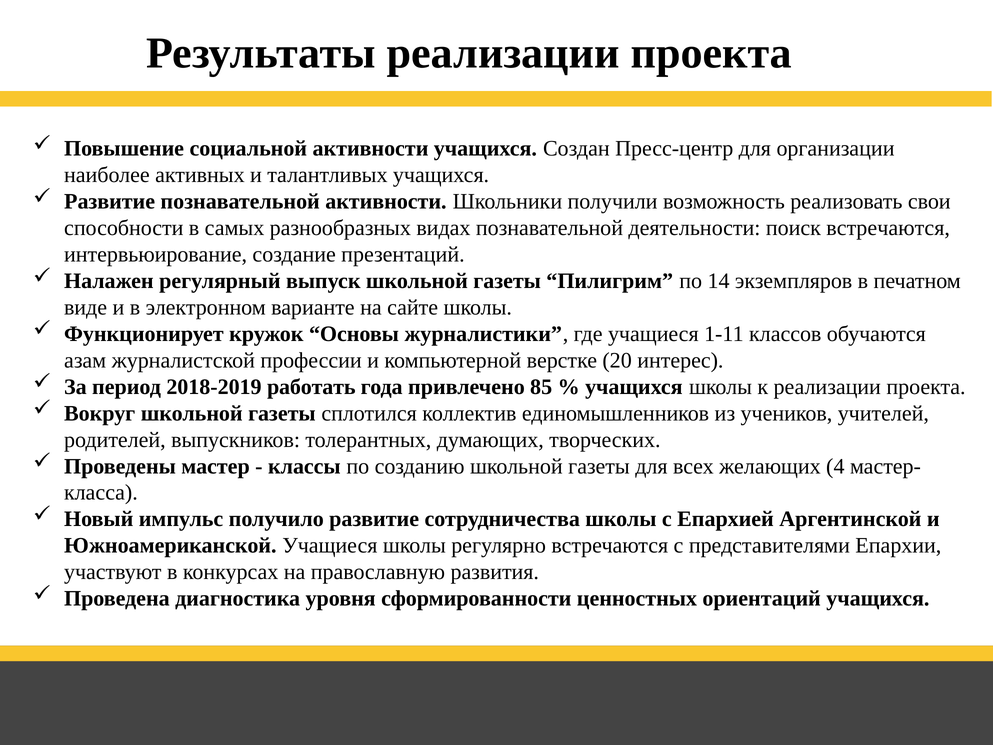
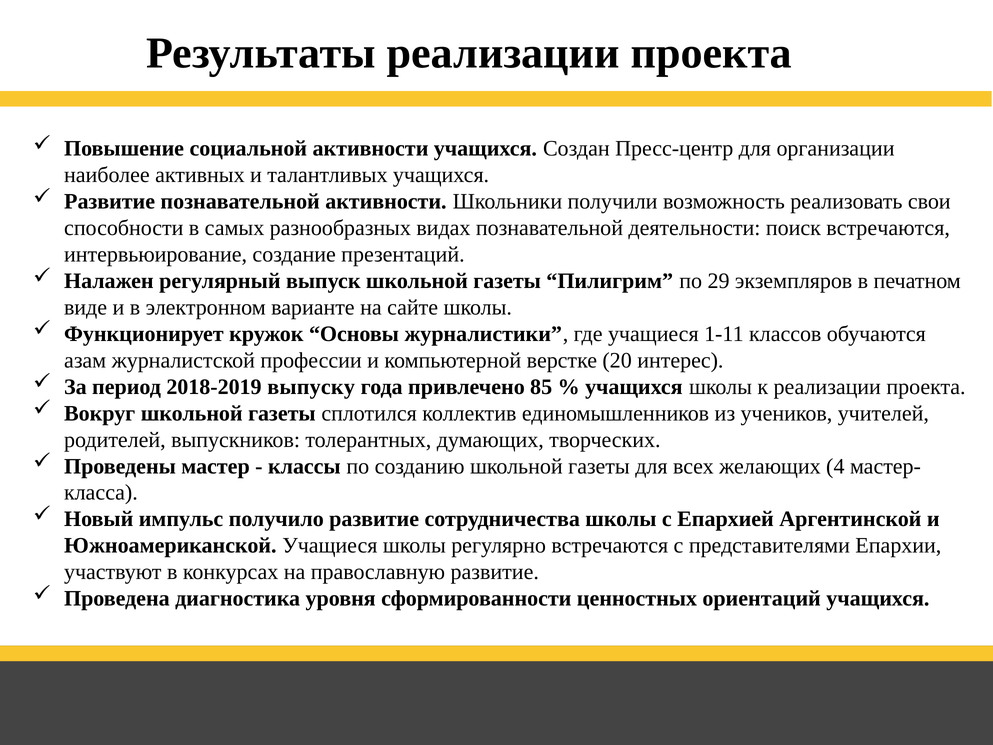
14: 14 -> 29
работать: работать -> выпуску
православную развития: развития -> развитие
